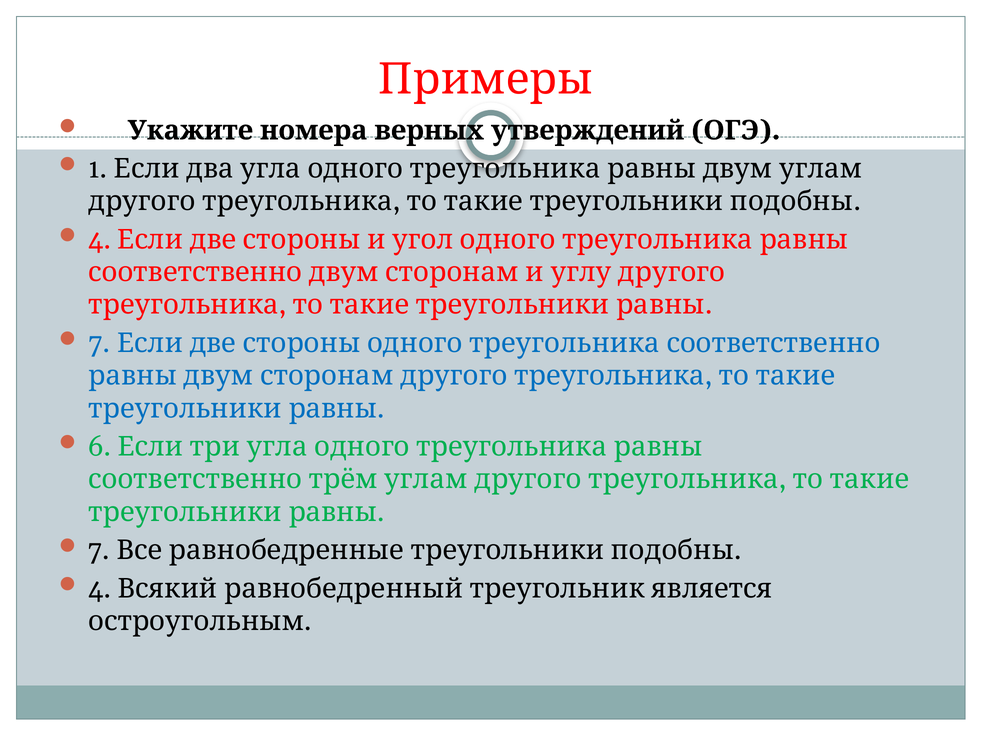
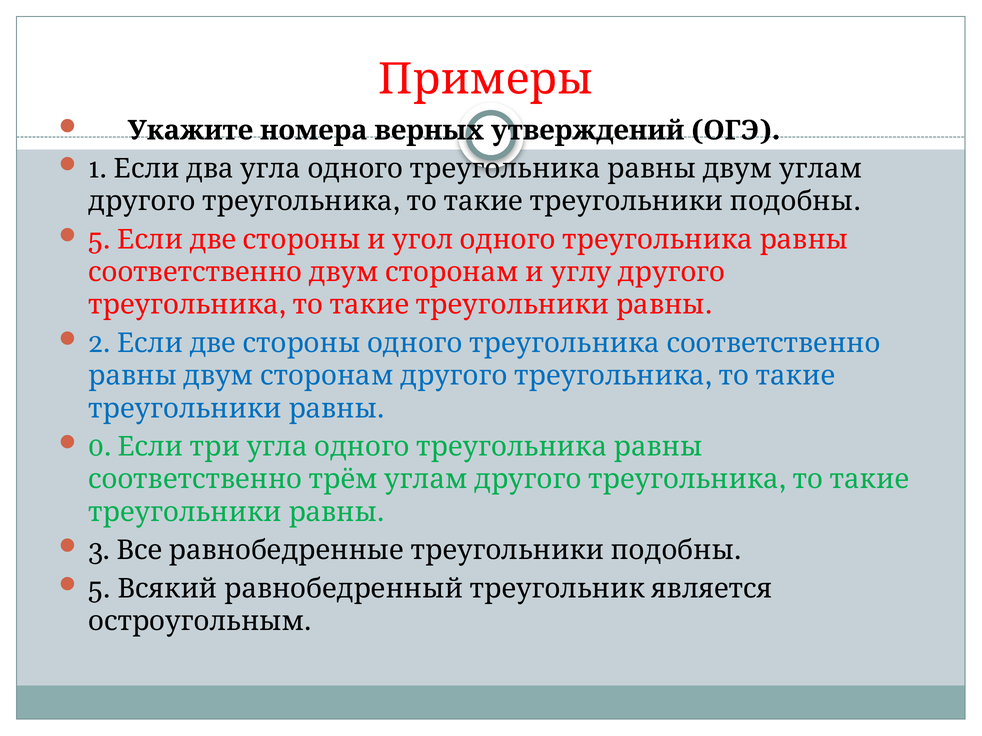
4 at (100, 240): 4 -> 5
7 at (99, 343): 7 -> 2
6: 6 -> 0
7 at (99, 551): 7 -> 3
4 at (100, 589): 4 -> 5
